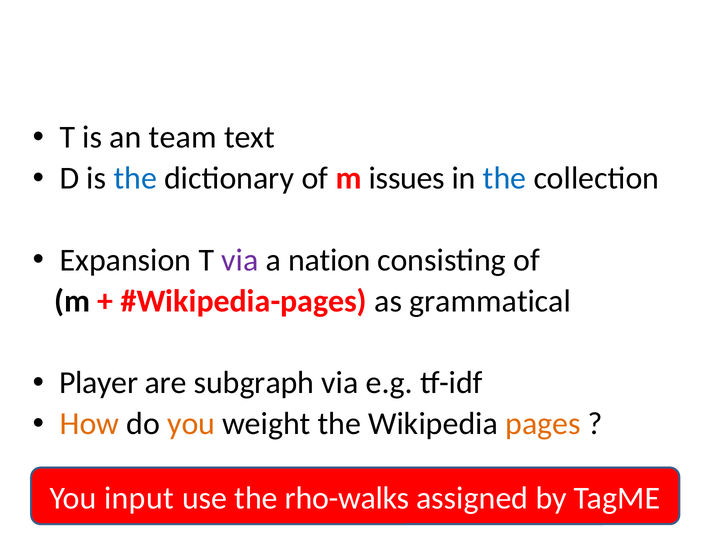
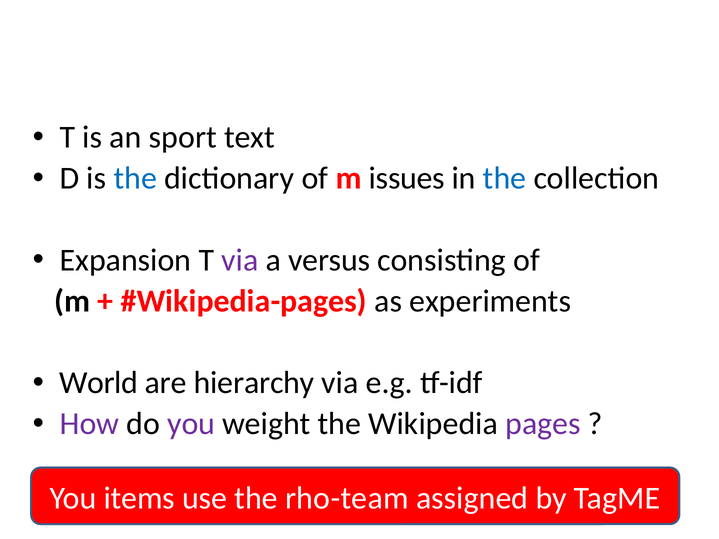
team: team -> sport
nation: nation -> versus
grammatical: grammatical -> experiments
Player: Player -> World
subgraph: subgraph -> hierarchy
How colour: orange -> purple
you at (191, 424) colour: orange -> purple
pages colour: orange -> purple
input: input -> items
rho-walks: rho-walks -> rho-team
